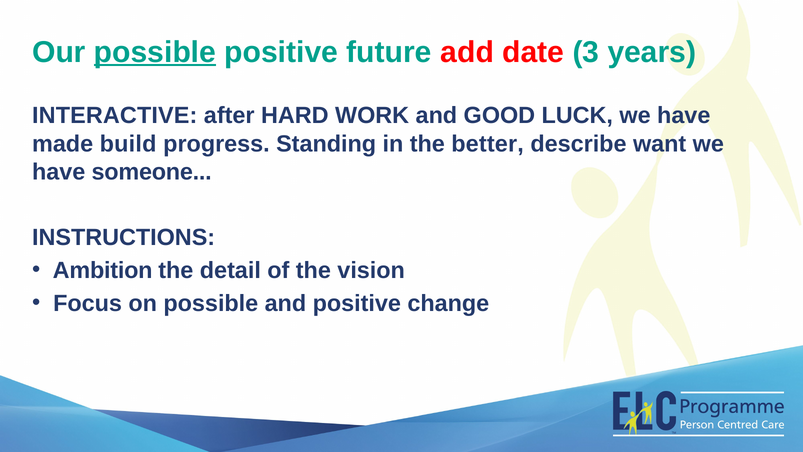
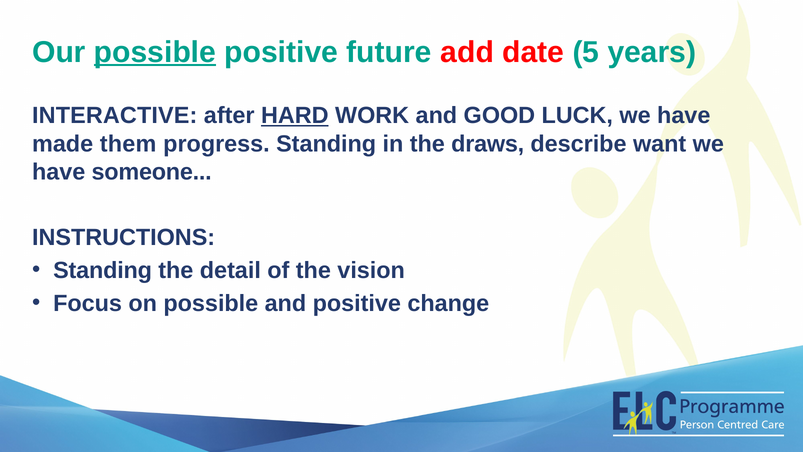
3: 3 -> 5
HARD underline: none -> present
build: build -> them
better: better -> draws
Ambition at (103, 270): Ambition -> Standing
